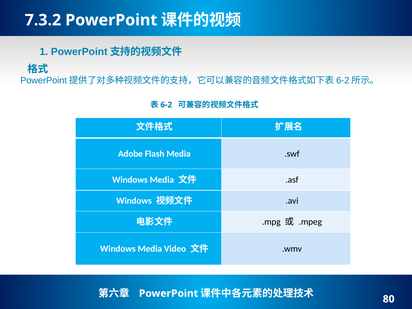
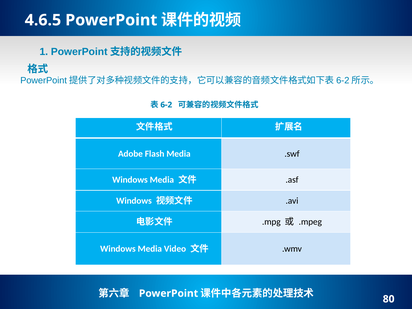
7.3.2: 7.3.2 -> 4.6.5
